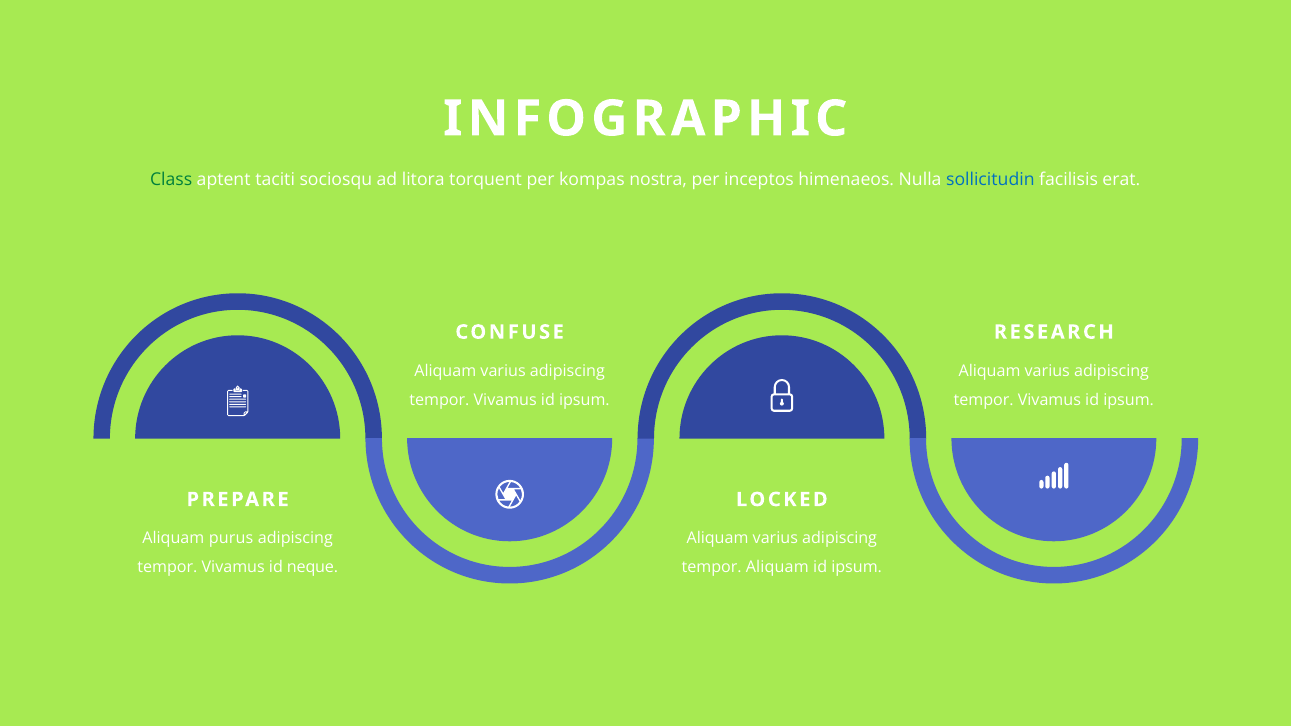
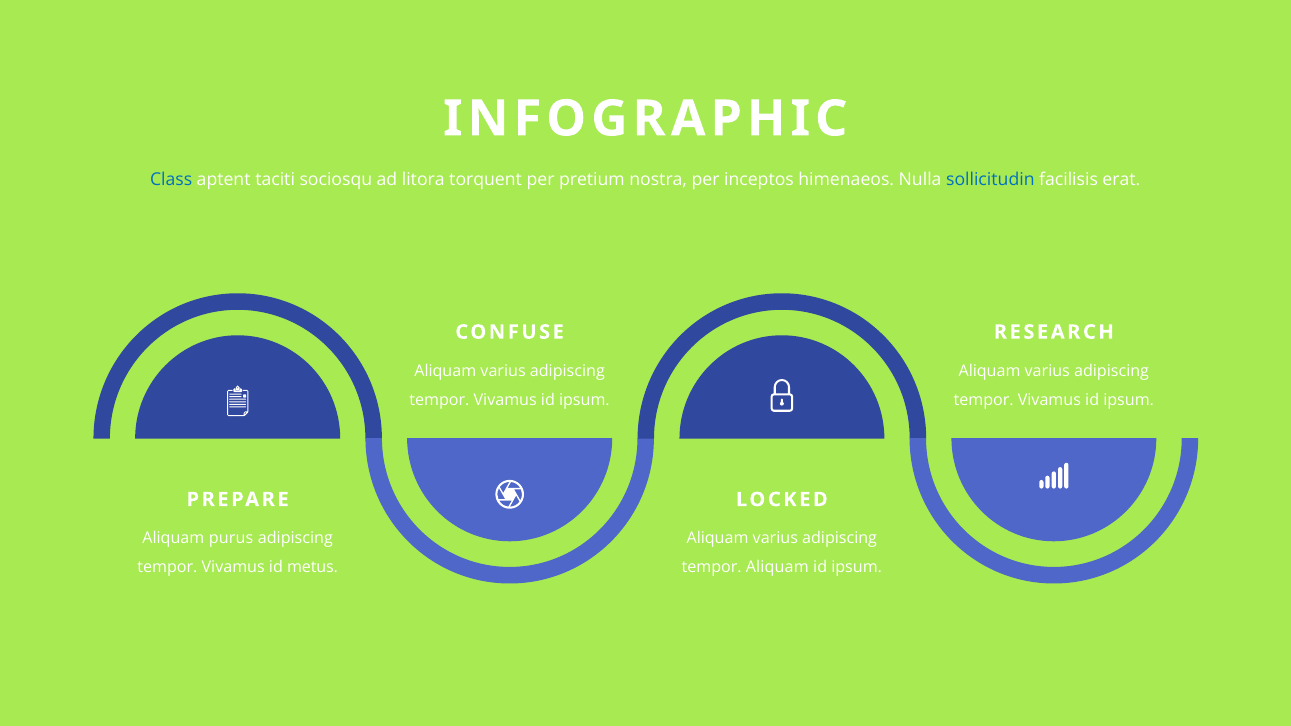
Class colour: green -> blue
kompas: kompas -> pretium
neque: neque -> metus
